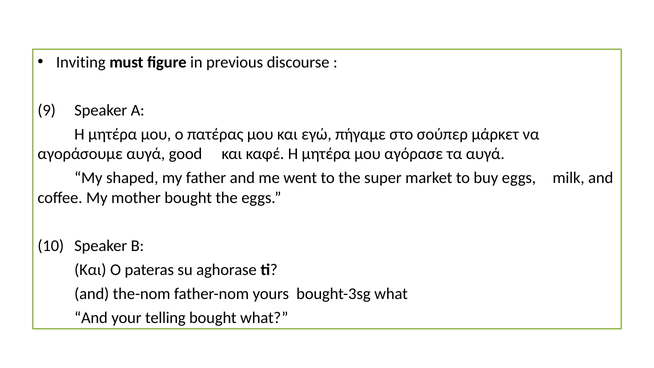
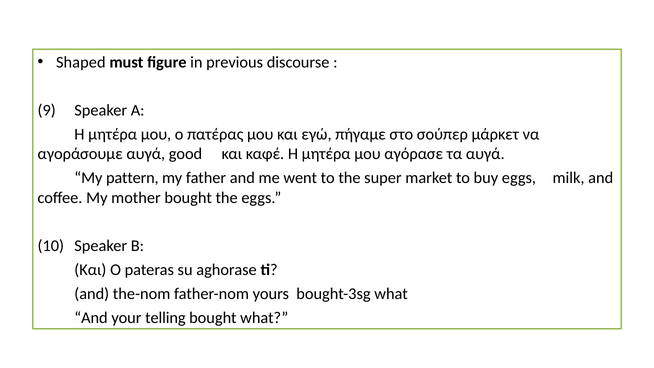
Inviting: Inviting -> Shaped
shaped: shaped -> pattern
